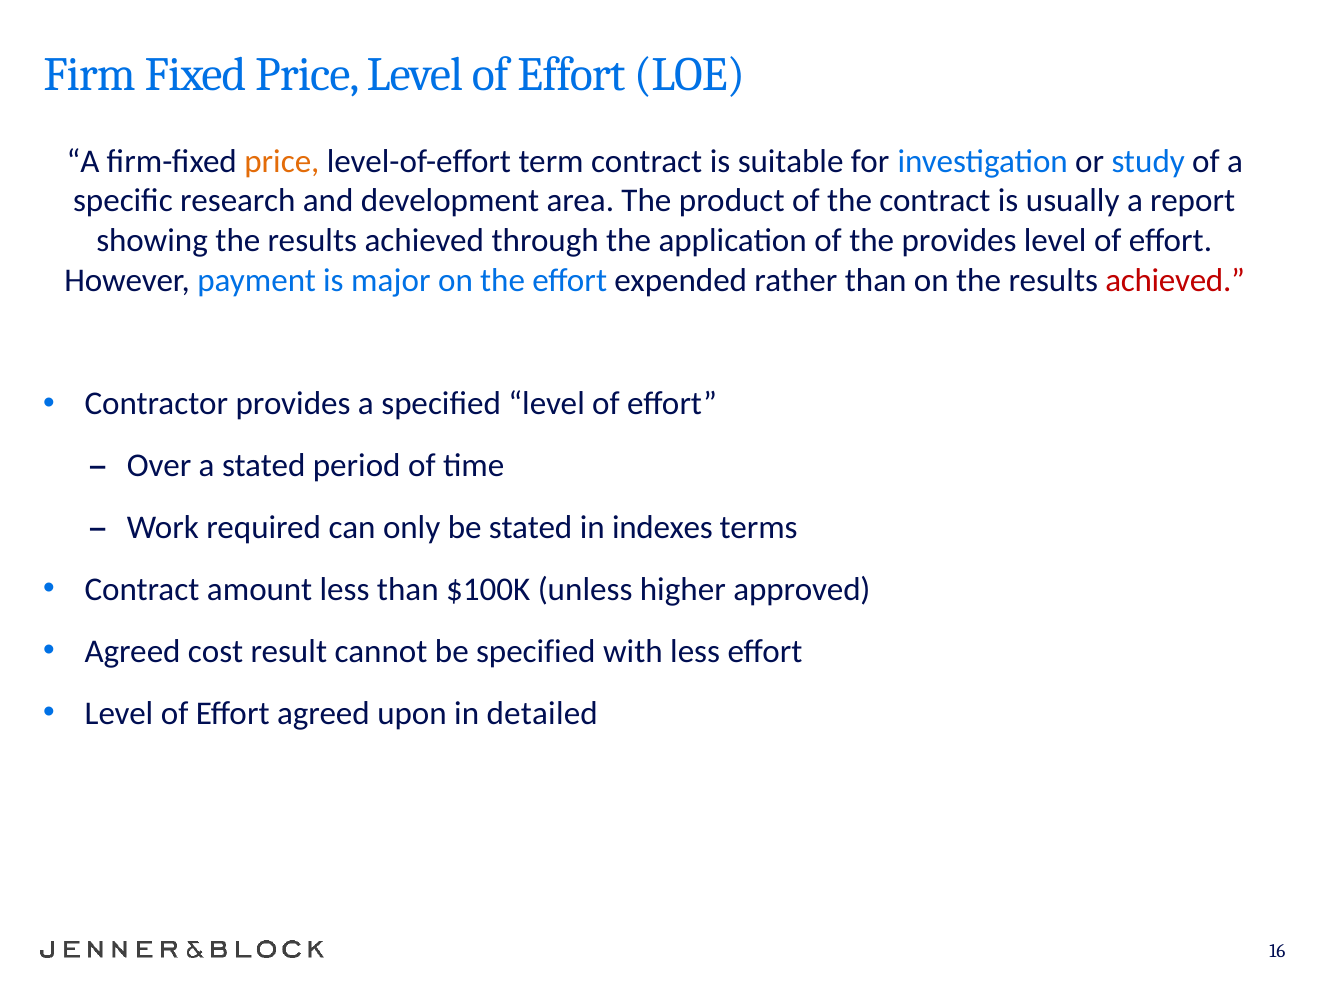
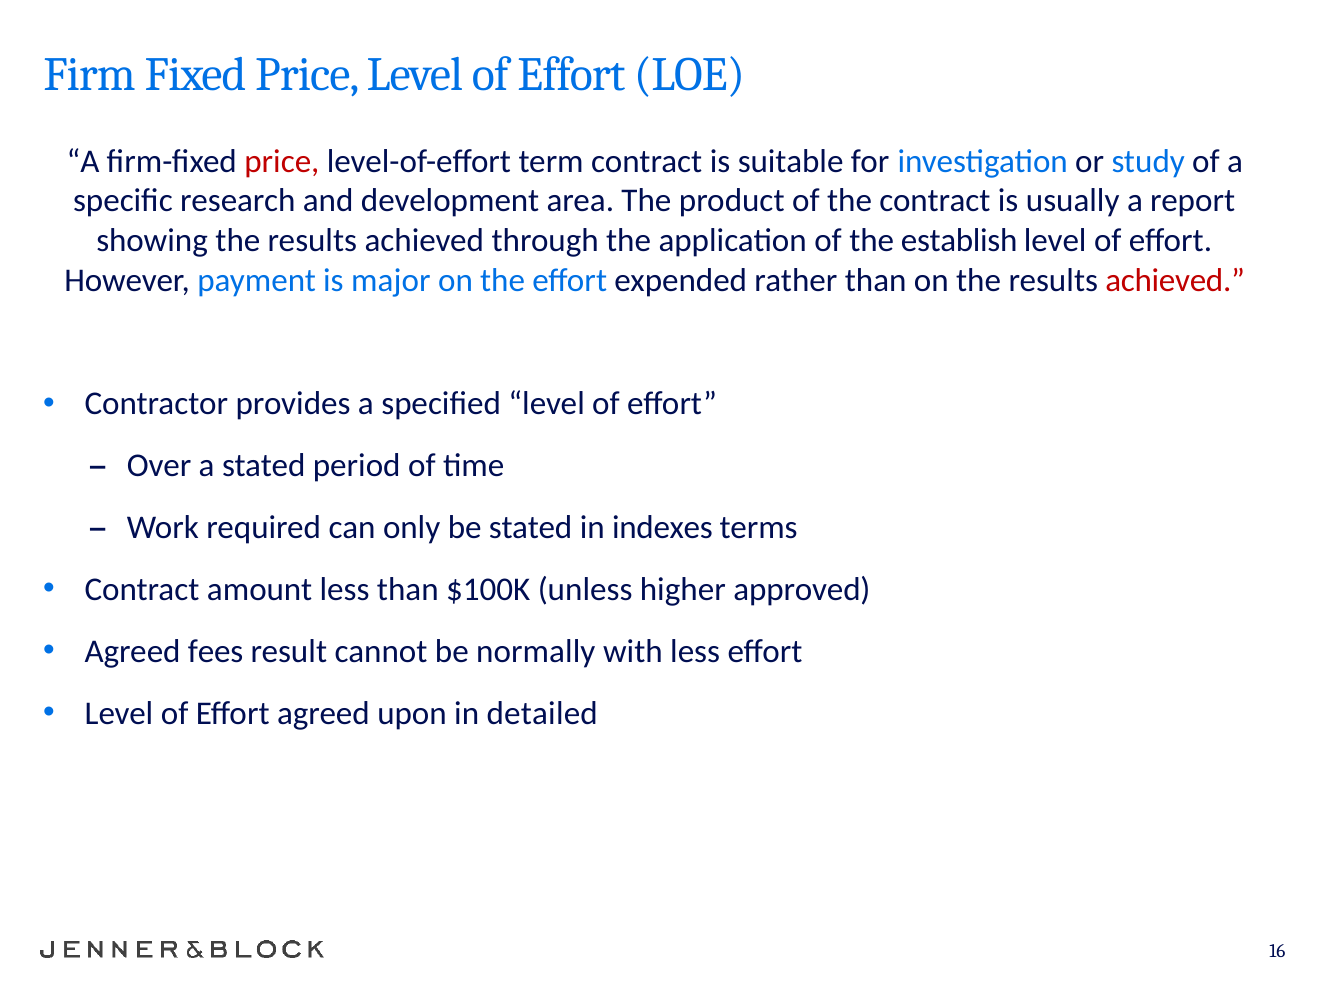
price at (282, 161) colour: orange -> red
the provides: provides -> establish
cost: cost -> fees
be specified: specified -> normally
